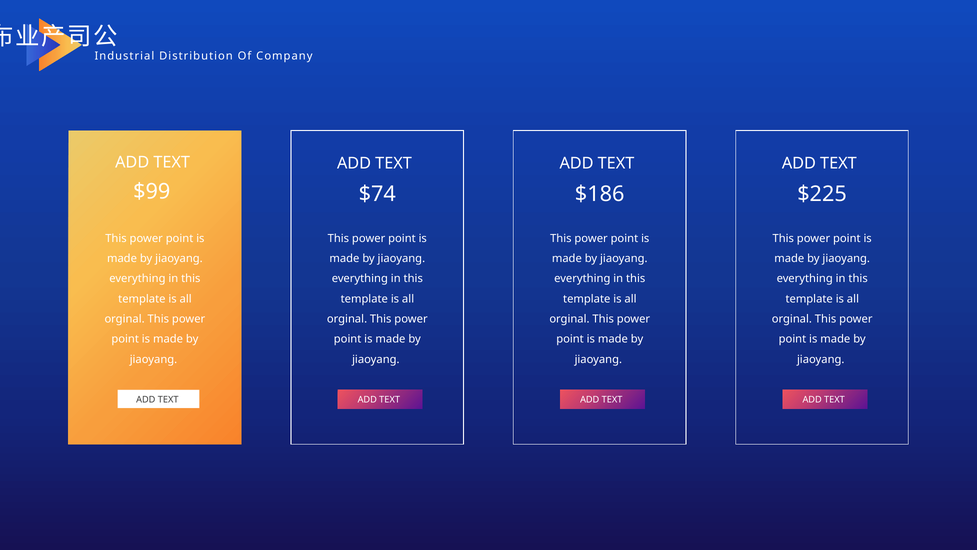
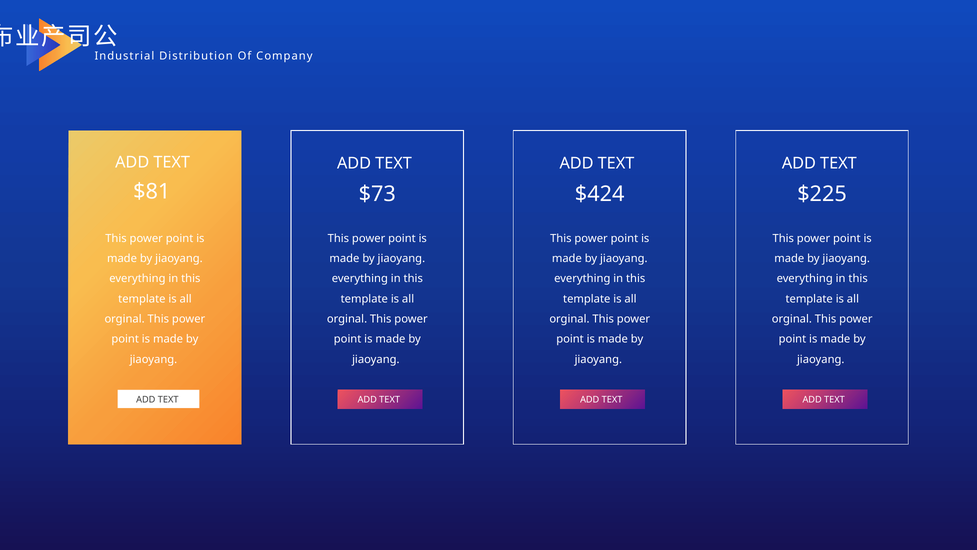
$99: $99 -> $81
$74: $74 -> $73
$186: $186 -> $424
